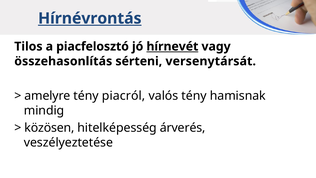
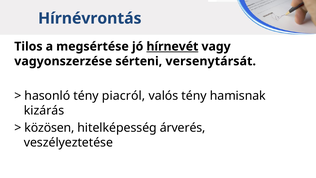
Hírnévrontás underline: present -> none
piacfelosztó: piacfelosztó -> megsértése
összehasonlítás: összehasonlítás -> vagyonszerzése
amelyre: amelyre -> hasonló
mindig: mindig -> kizárás
